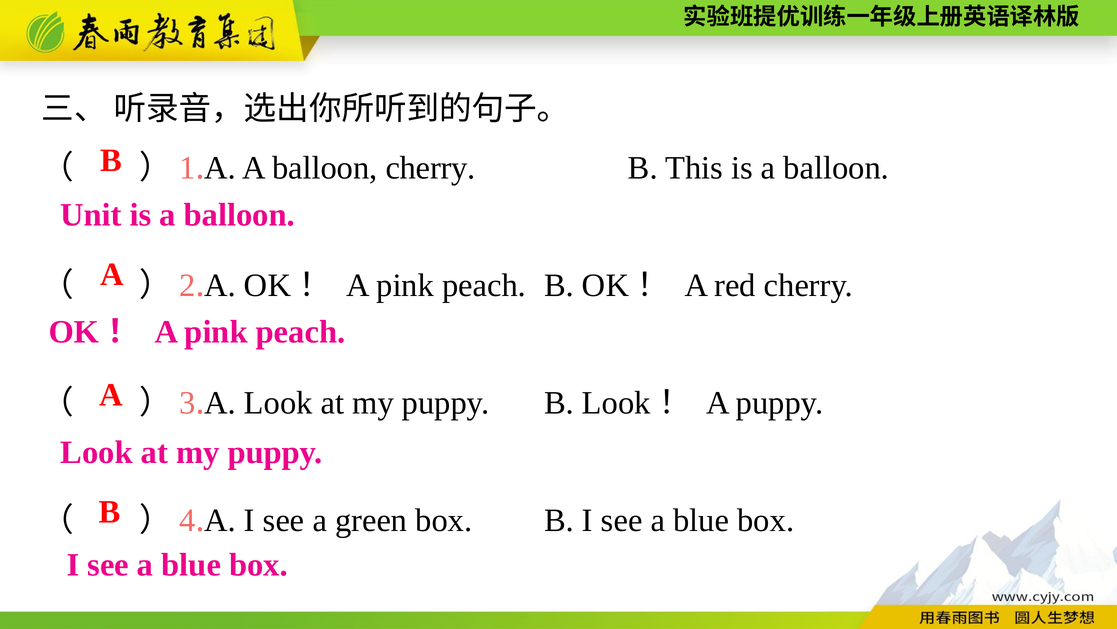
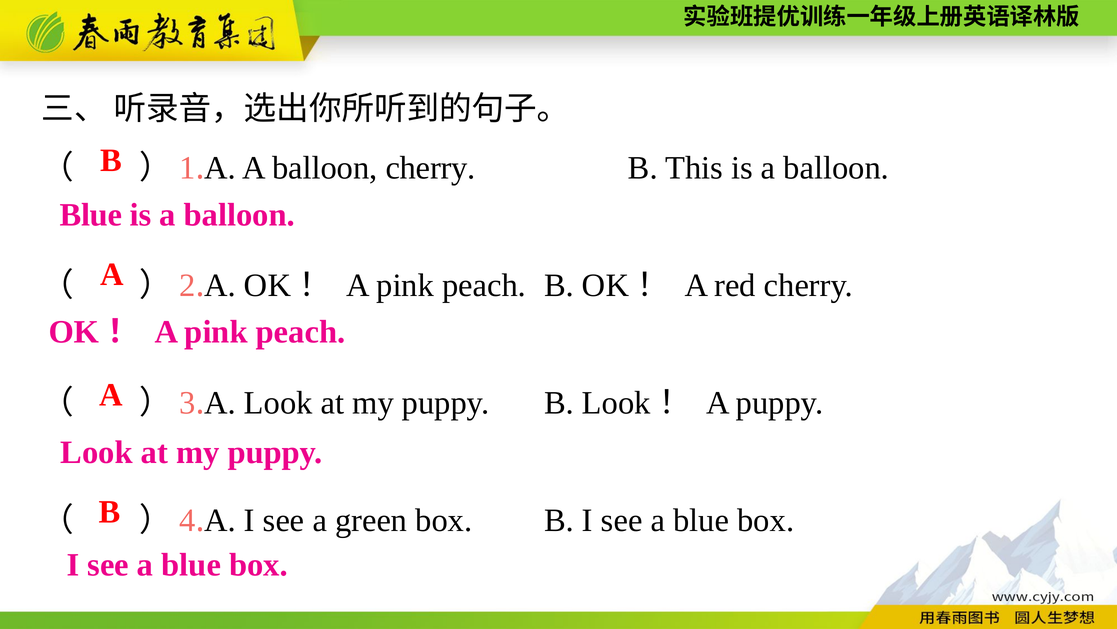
Unit at (91, 215): Unit -> Blue
